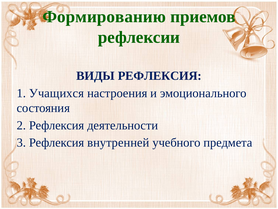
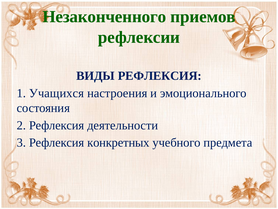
Формированию: Формированию -> Незаконченного
внутренней: внутренней -> конкретных
